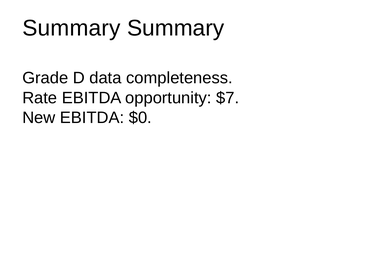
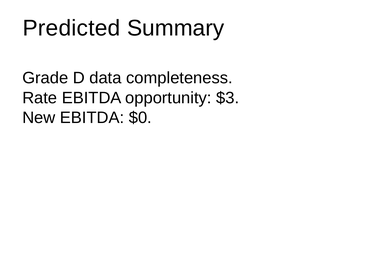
Summary at (71, 28): Summary -> Predicted
$7: $7 -> $3
